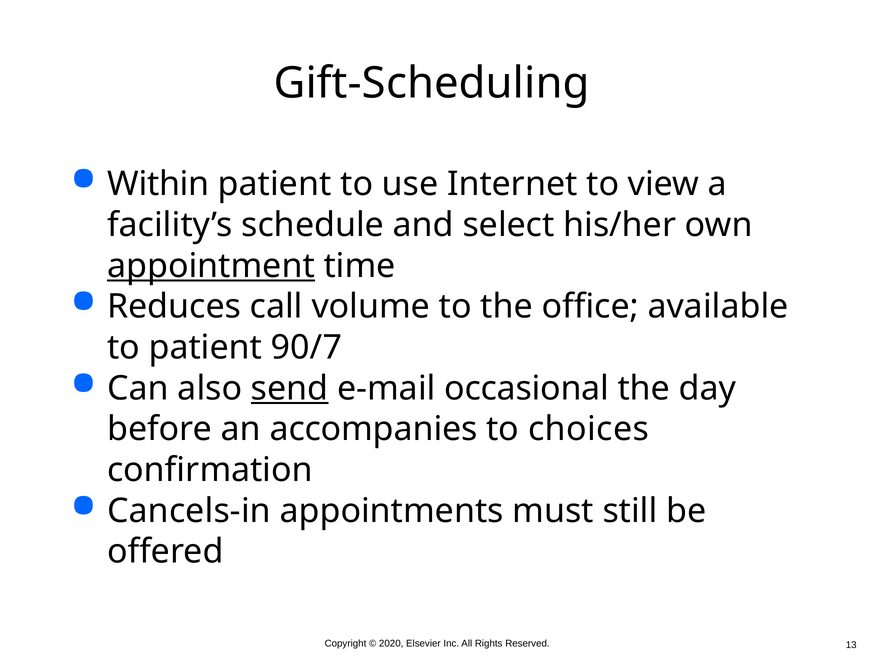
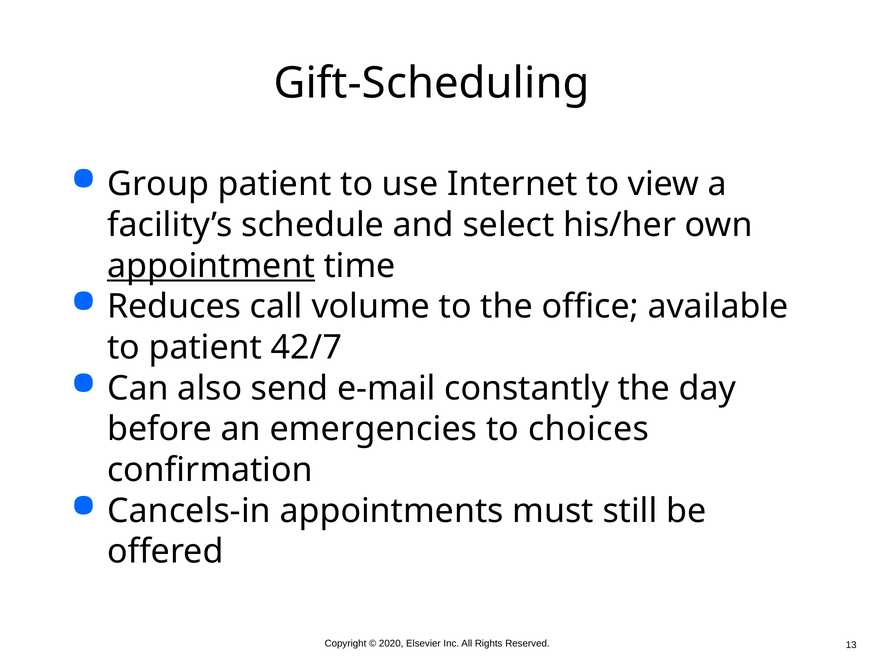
Within: Within -> Group
90/7: 90/7 -> 42/7
send underline: present -> none
occasional: occasional -> constantly
accompanies: accompanies -> emergencies
